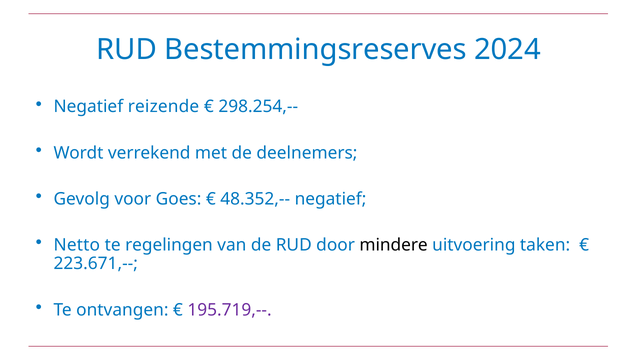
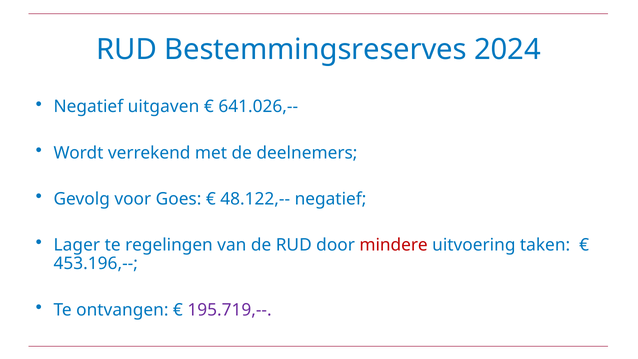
reizende: reizende -> uitgaven
298.254,--: 298.254,-- -> 641.026,--
48.352,--: 48.352,-- -> 48.122,--
Netto: Netto -> Lager
mindere colour: black -> red
223.671,--: 223.671,-- -> 453.196,--
